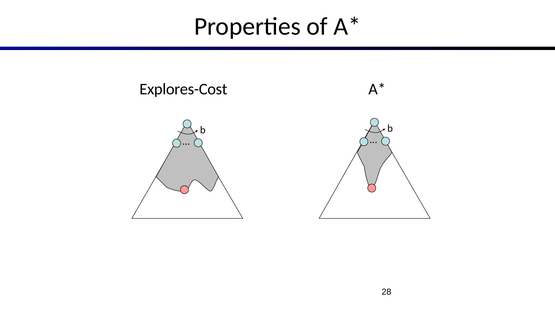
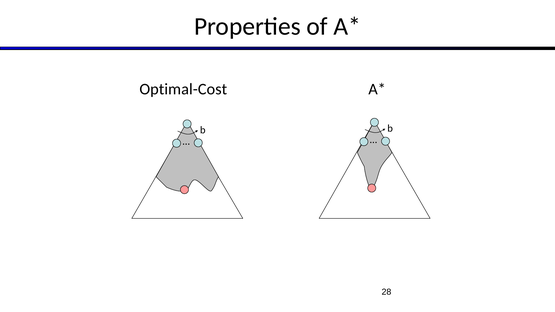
Explores-Cost: Explores-Cost -> Optimal-Cost
